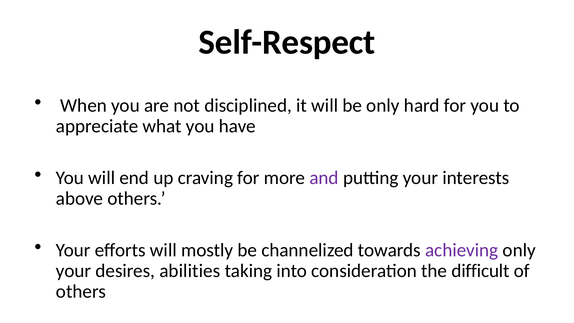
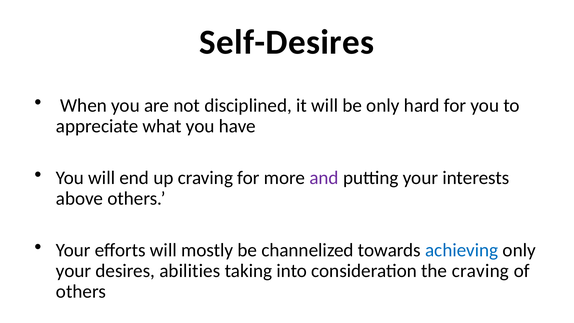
Self-Respect: Self-Respect -> Self-Desires
achieving colour: purple -> blue
the difficult: difficult -> craving
